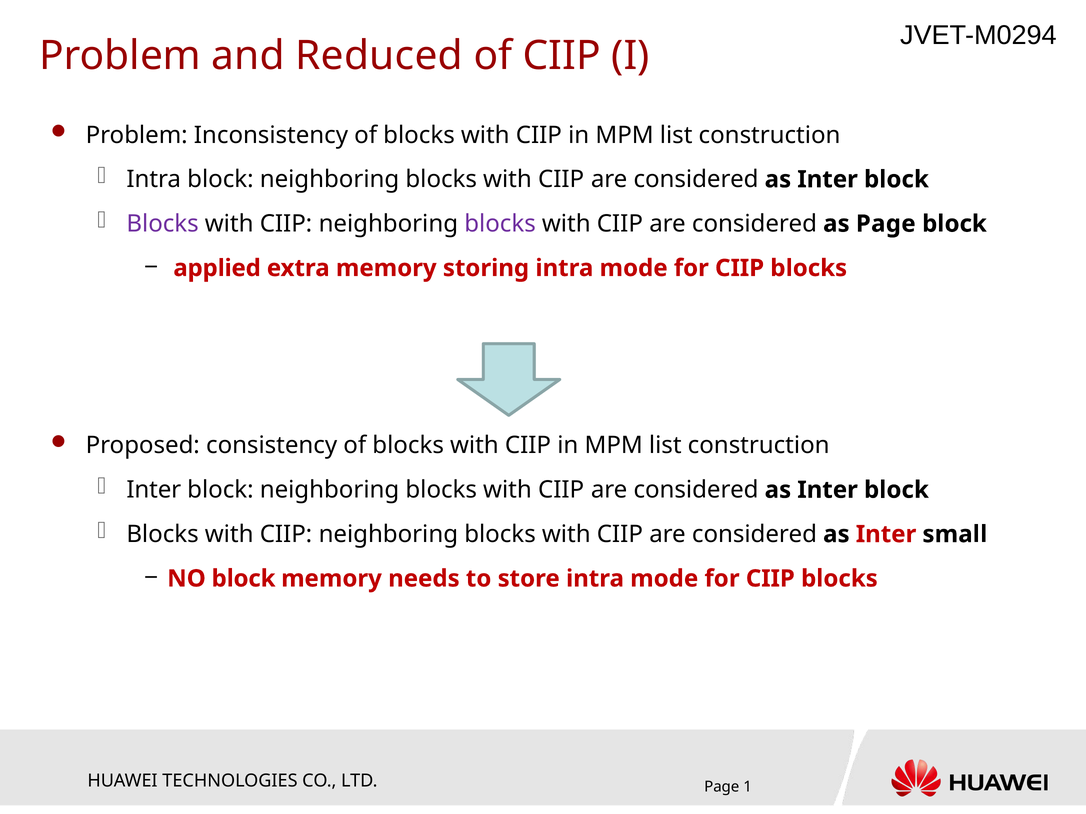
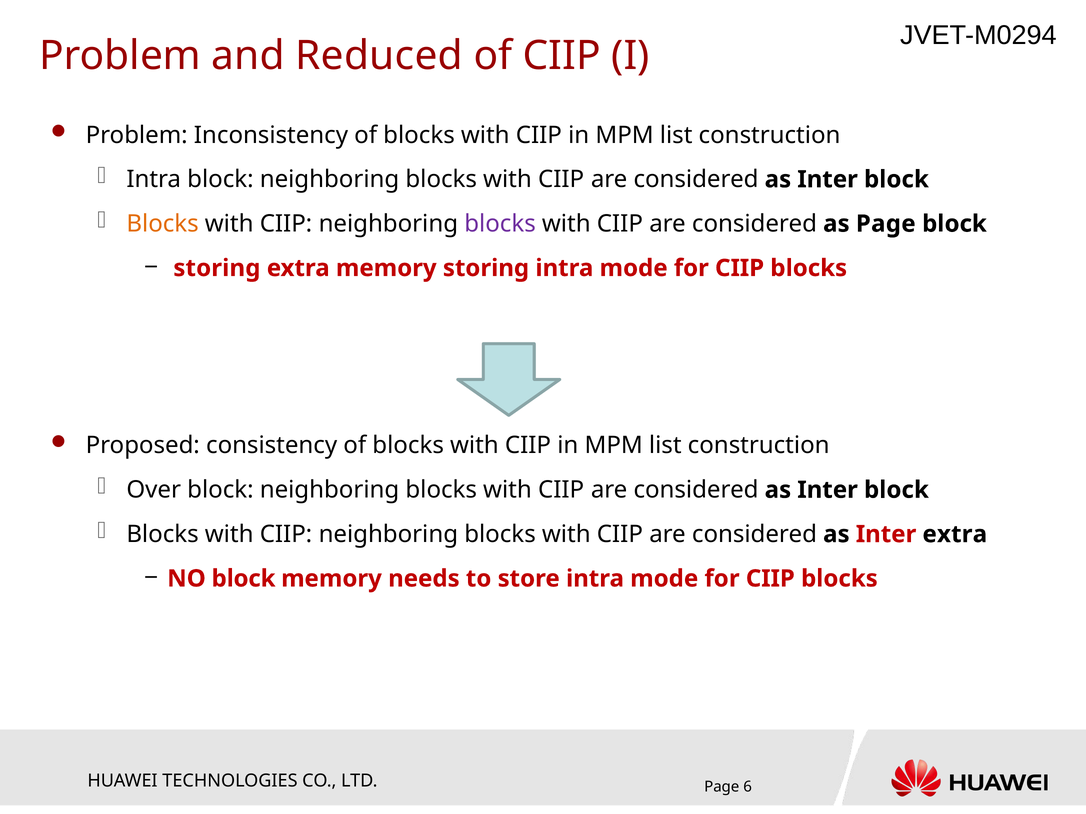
Blocks at (163, 224) colour: purple -> orange
applied at (217, 268): applied -> storing
Inter at (154, 490): Inter -> Over
Inter small: small -> extra
1: 1 -> 6
